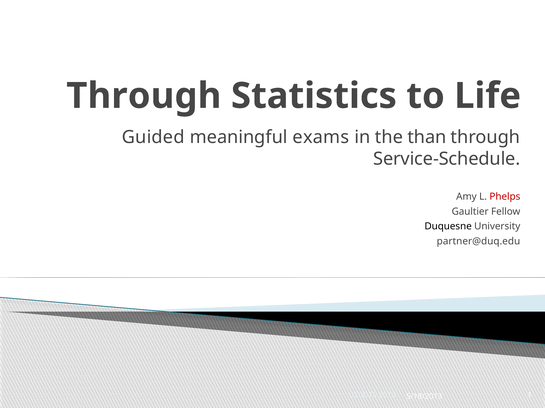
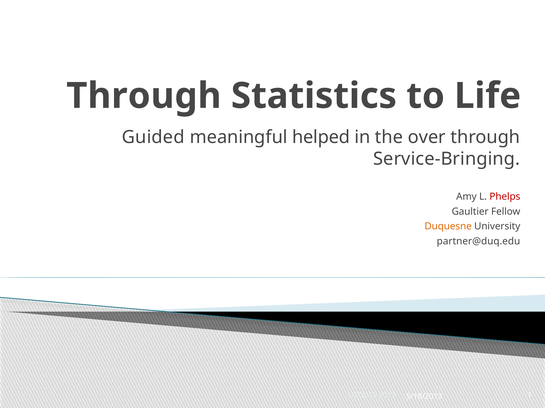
exams: exams -> helped
than: than -> over
Service-Schedule: Service-Schedule -> Service-Bringing
Duquesne colour: black -> orange
